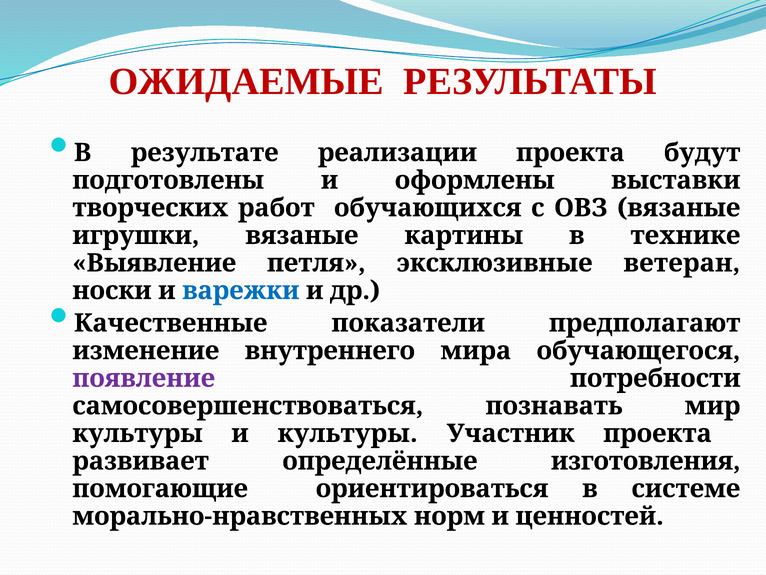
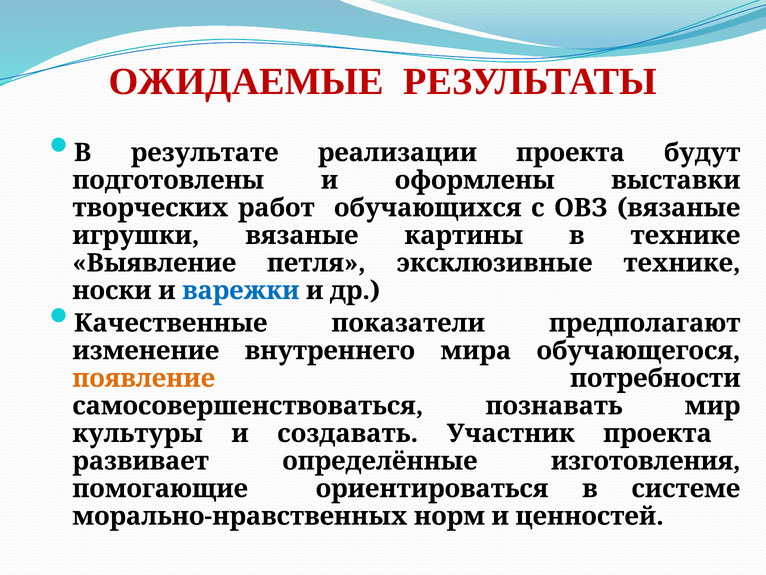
эксклюзивные ветеран: ветеран -> технике
появление colour: purple -> orange
и культуры: культуры -> создавать
